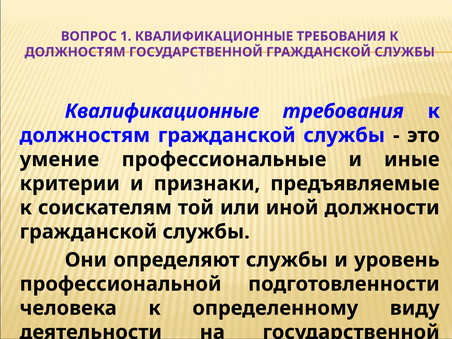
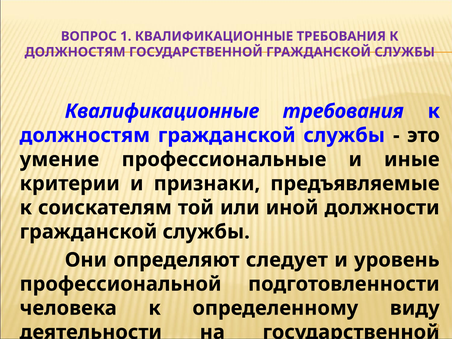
определяют службы: службы -> следует
